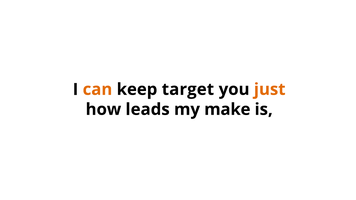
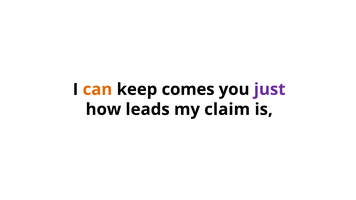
target: target -> comes
just colour: orange -> purple
make: make -> claim
